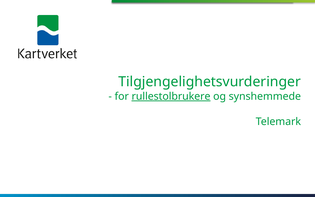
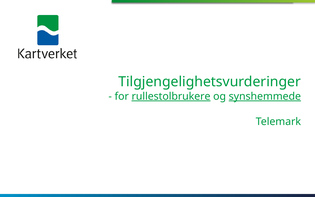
synshemmede underline: none -> present
